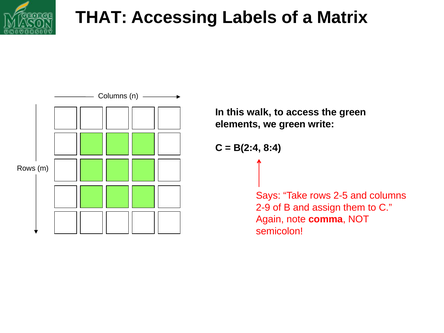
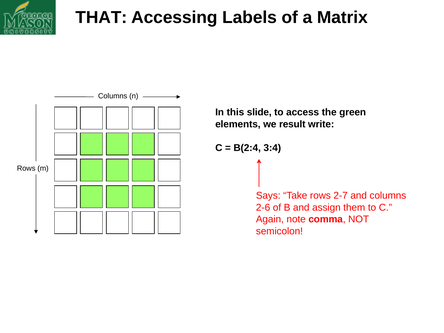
walk: walk -> slide
we green: green -> result
8:4: 8:4 -> 3:4
2-5: 2-5 -> 2-7
2-9: 2-9 -> 2-6
